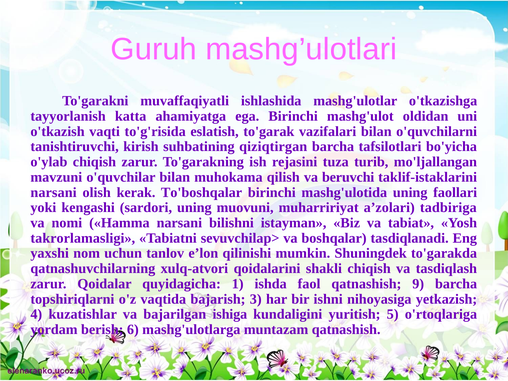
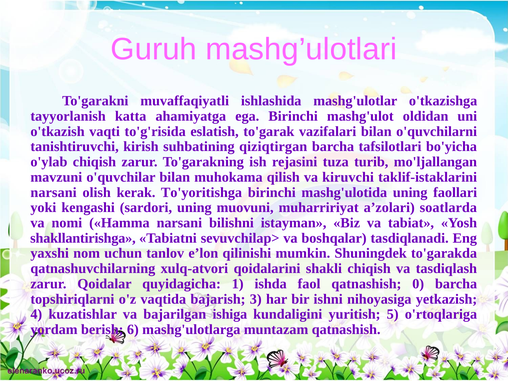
beruvchi: beruvchi -> kiruvchi
To'boshqalar: To'boshqalar -> To'yoritishga
tadbiriga: tadbiriga -> soatlarda
takrorlamasligi: takrorlamasligi -> shakllantirishga
9: 9 -> 0
